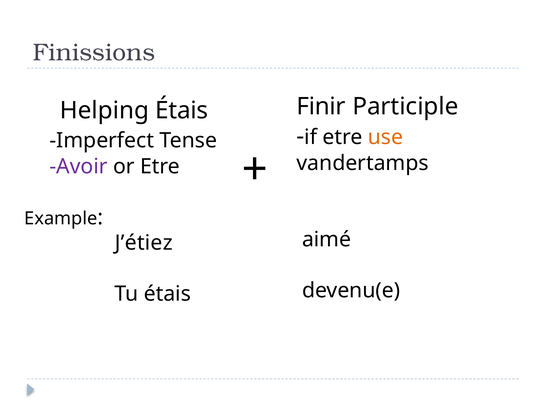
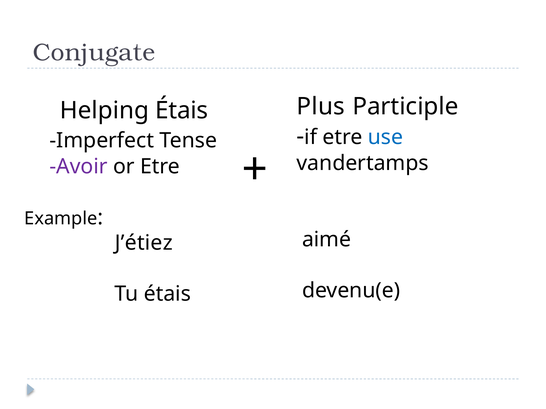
Finissions: Finissions -> Conjugate
Finir: Finir -> Plus
use colour: orange -> blue
